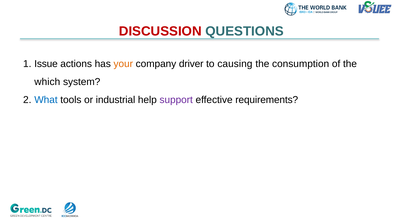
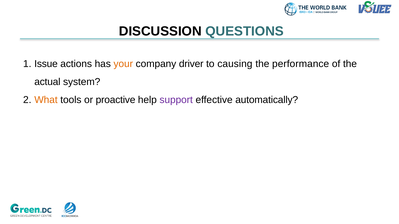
DISCUSSION colour: red -> black
consumption: consumption -> performance
which: which -> actual
What colour: blue -> orange
industrial: industrial -> proactive
requirements: requirements -> automatically
